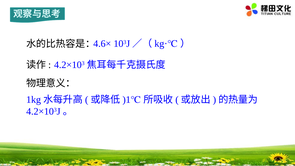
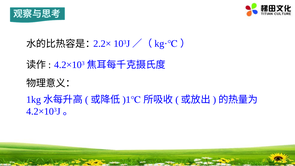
4.6×: 4.6× -> 2.2×
